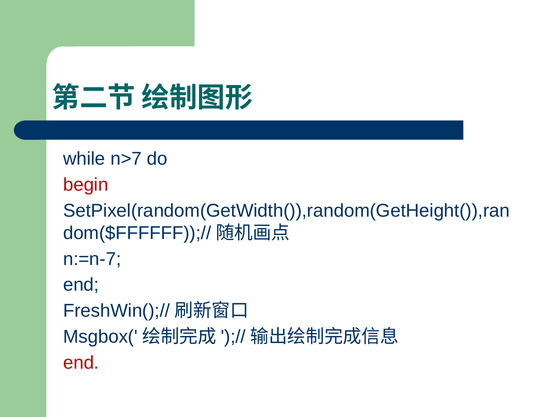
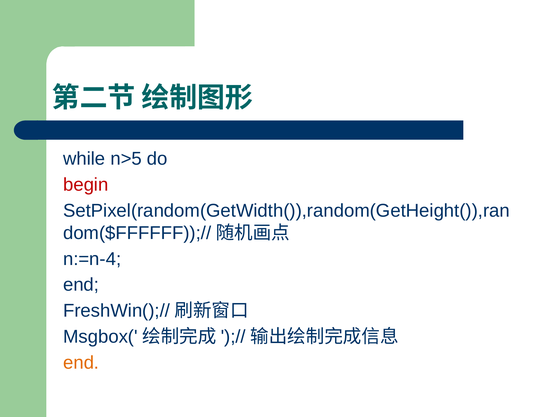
n>7: n>7 -> n>5
n:=n-7: n:=n-7 -> n:=n-4
end at (81, 363) colour: red -> orange
